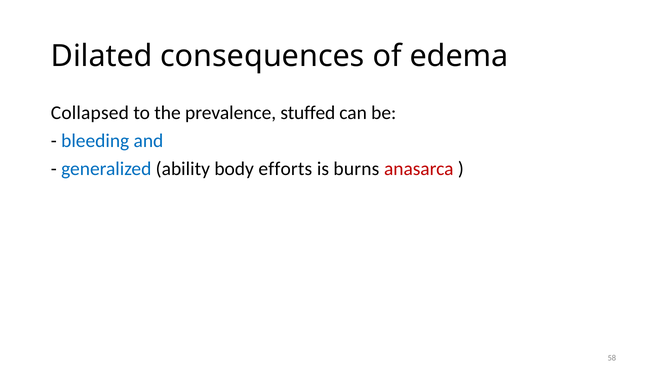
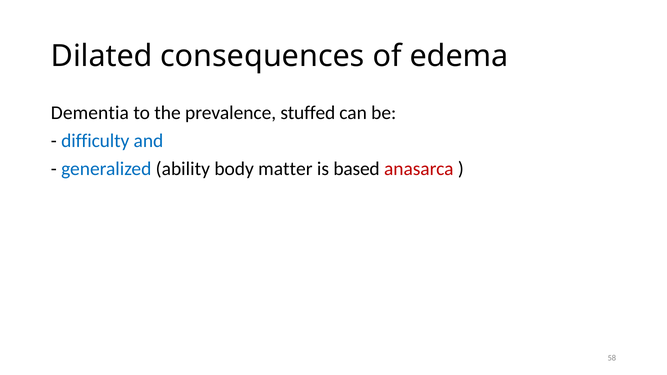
Collapsed: Collapsed -> Dementia
bleeding: bleeding -> difficulty
efforts: efforts -> matter
burns: burns -> based
